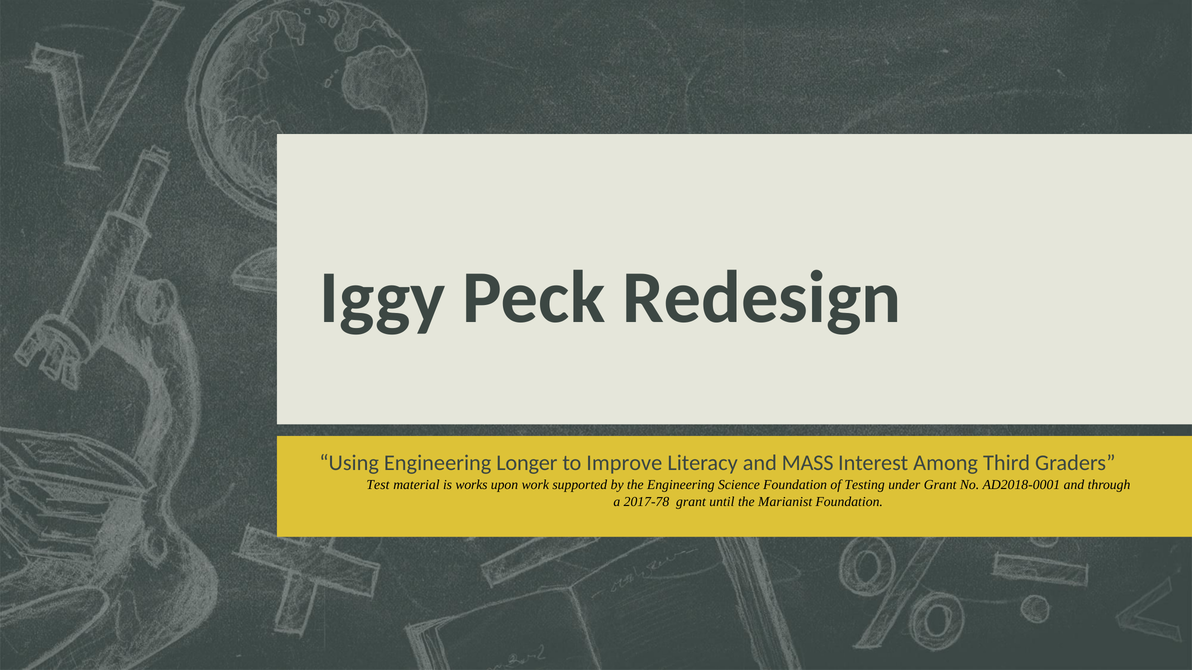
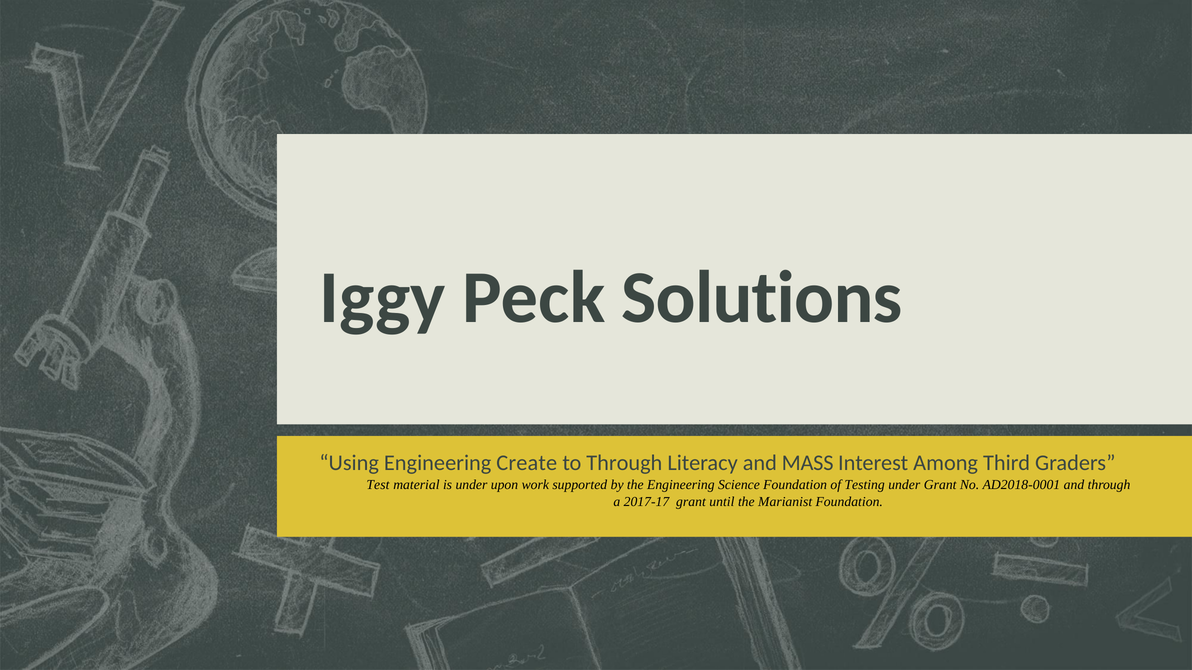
Redesign: Redesign -> Solutions
Longer: Longer -> Create
to Improve: Improve -> Through
is works: works -> under
2017-78: 2017-78 -> 2017-17
